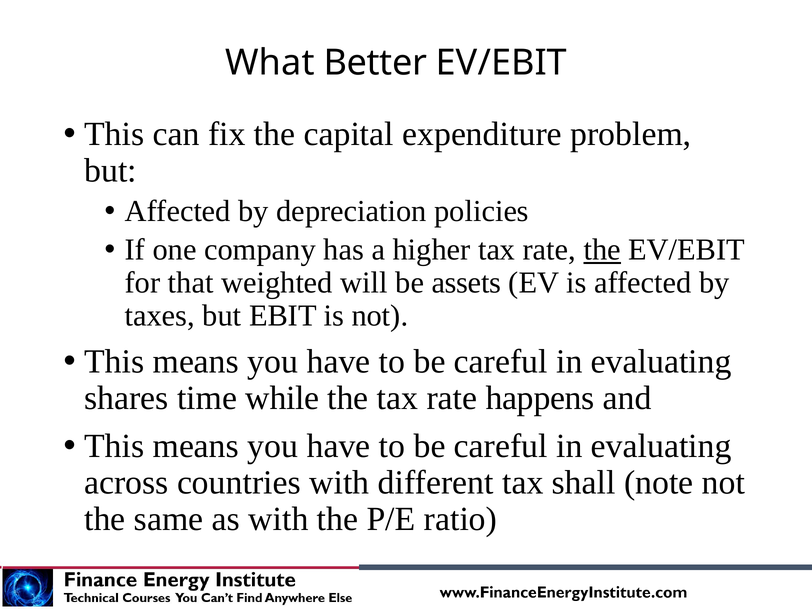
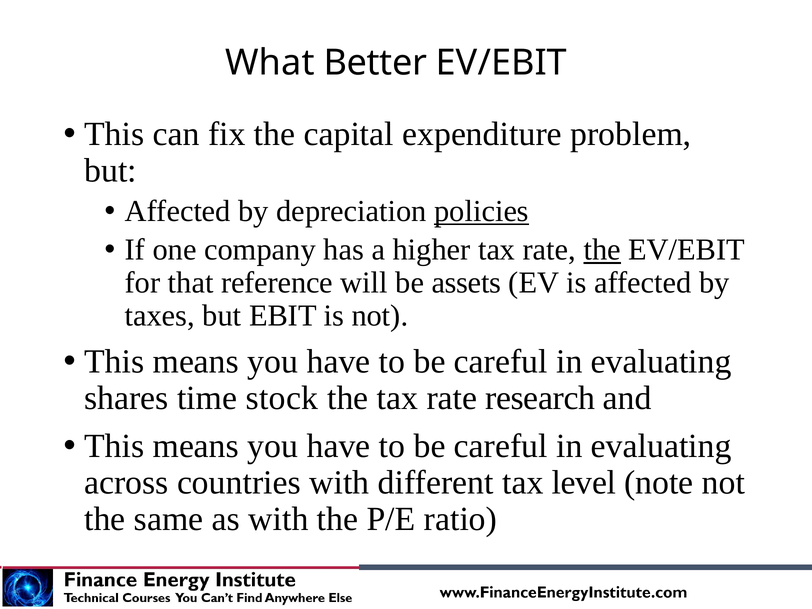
policies underline: none -> present
weighted: weighted -> reference
while: while -> stock
happens: happens -> research
shall: shall -> level
